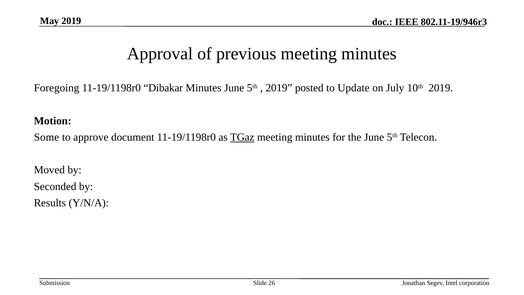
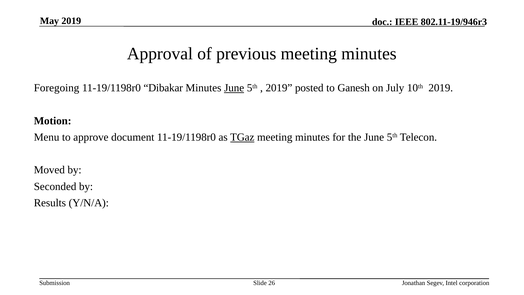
June at (234, 88) underline: none -> present
Update: Update -> Ganesh
Some: Some -> Menu
